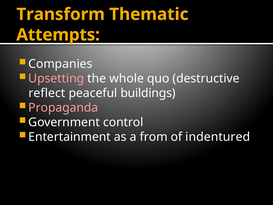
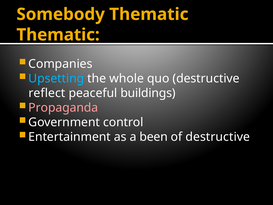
Transform: Transform -> Somebody
Attempts at (58, 35): Attempts -> Thematic
Upsetting colour: pink -> light blue
from: from -> been
of indentured: indentured -> destructive
